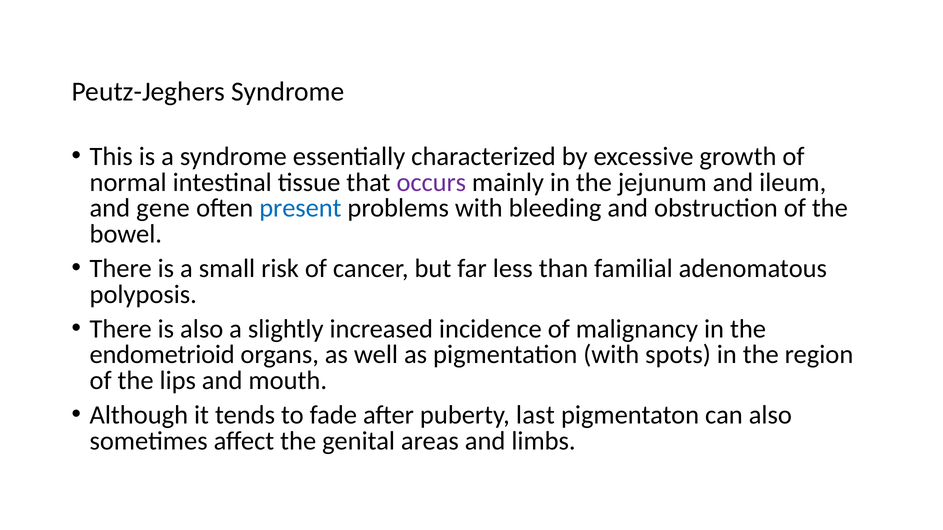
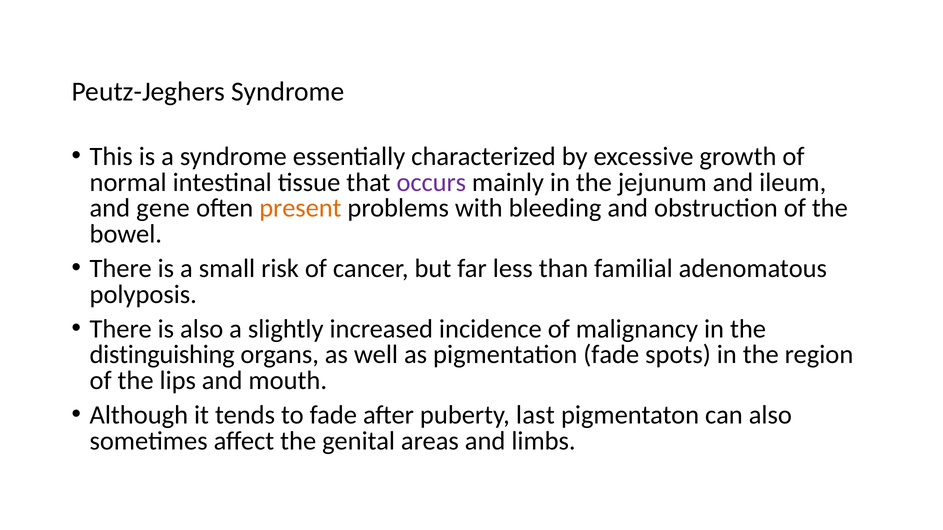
present colour: blue -> orange
endometrioid: endometrioid -> distinguishing
pigmentation with: with -> fade
